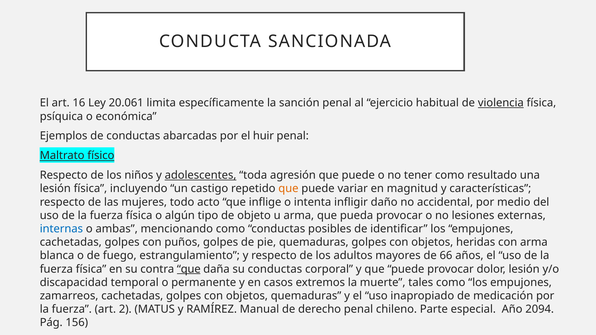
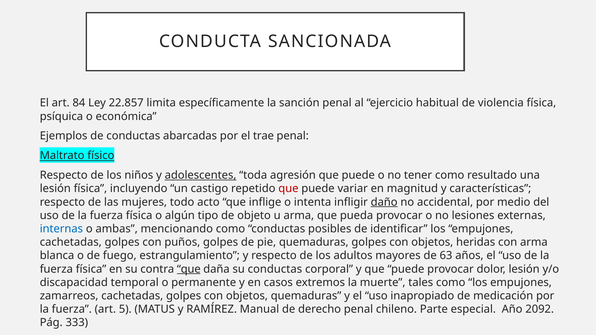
16: 16 -> 84
20.061: 20.061 -> 22.857
violencia underline: present -> none
huir: huir -> trae
que at (288, 189) colour: orange -> red
daño underline: none -> present
66: 66 -> 63
2: 2 -> 5
2094: 2094 -> 2092
156: 156 -> 333
